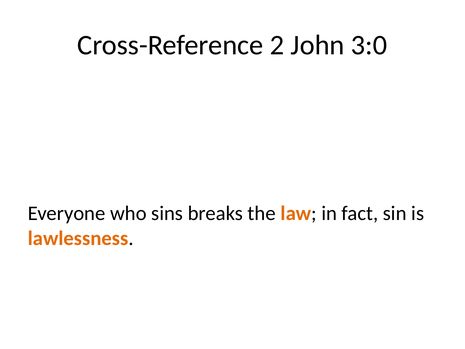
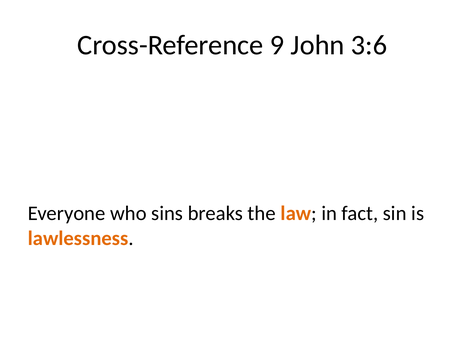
2: 2 -> 9
3:0: 3:0 -> 3:6
